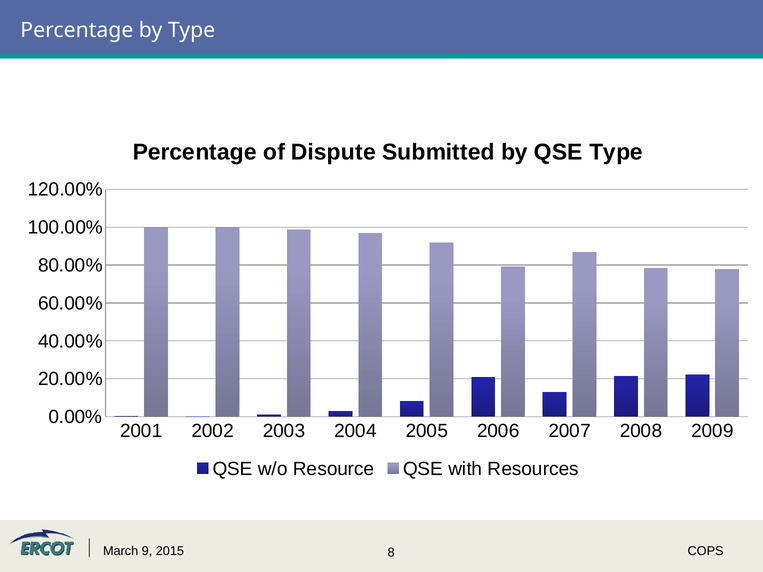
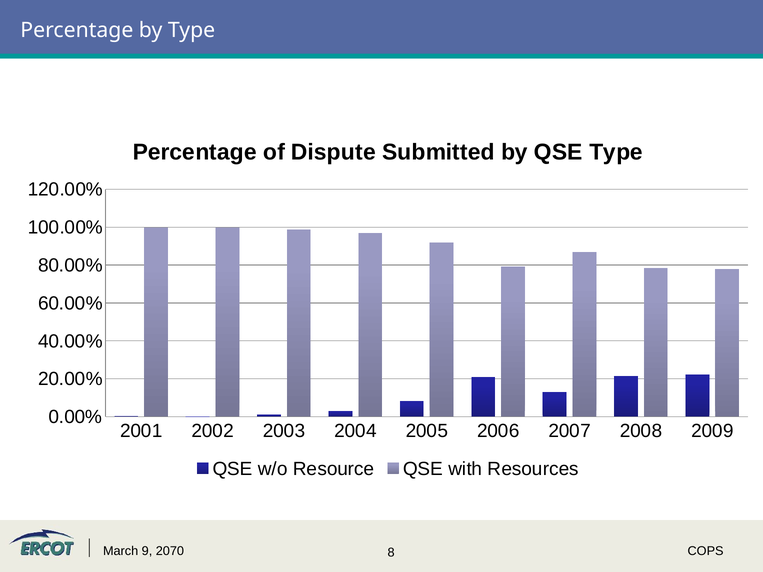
2015: 2015 -> 2070
